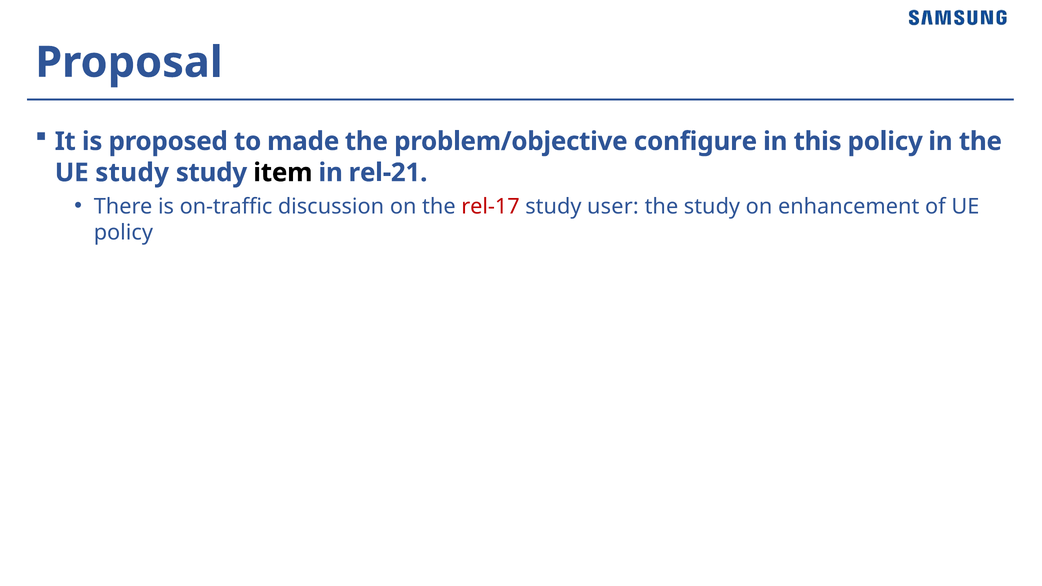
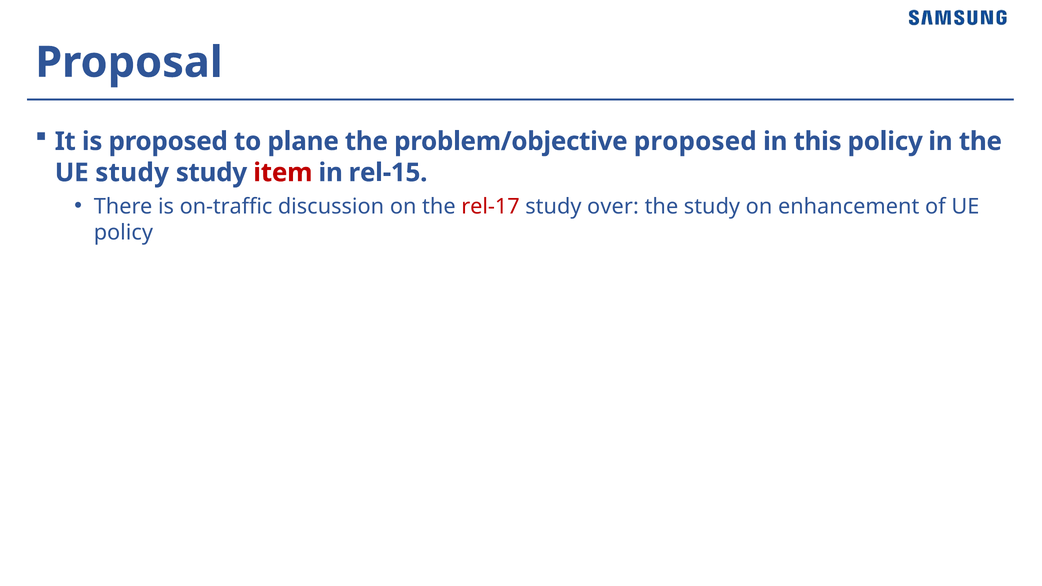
made: made -> plane
problem/objective configure: configure -> proposed
item colour: black -> red
rel-21: rel-21 -> rel-15
user: user -> over
